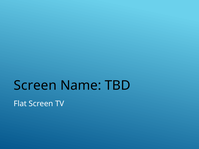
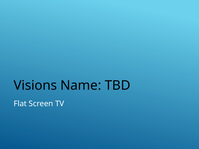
Screen at (35, 86): Screen -> Visions
